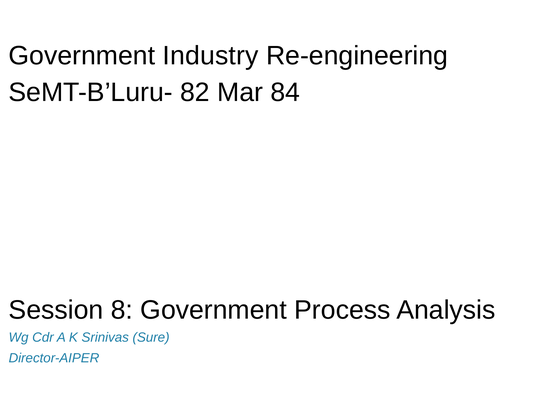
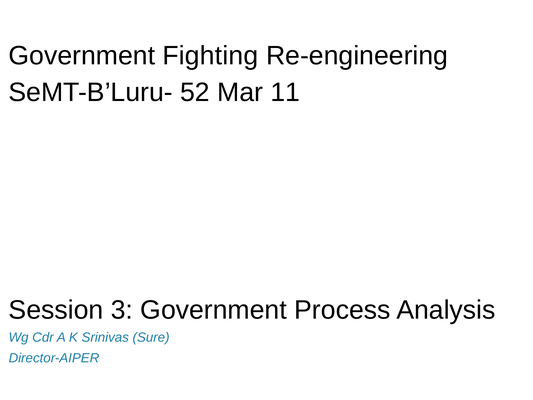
Industry: Industry -> Fighting
82: 82 -> 52
84: 84 -> 11
8: 8 -> 3
